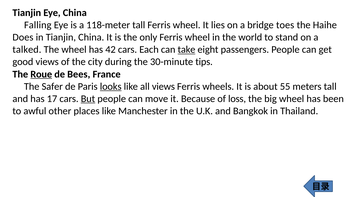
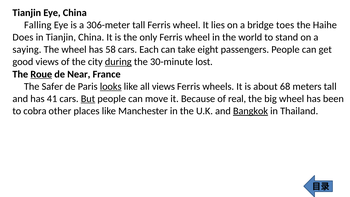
118-meter: 118-meter -> 306-meter
talked: talked -> saying
42: 42 -> 58
take underline: present -> none
during underline: none -> present
tips: tips -> lost
Bees: Bees -> Near
55: 55 -> 68
17: 17 -> 41
loss: loss -> real
awful: awful -> cobra
Bangkok underline: none -> present
